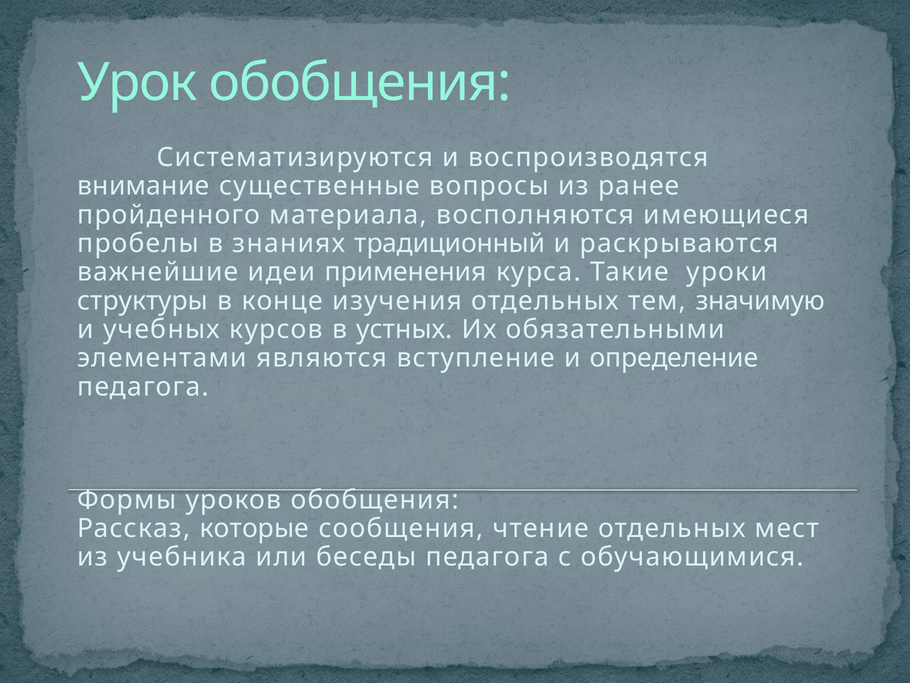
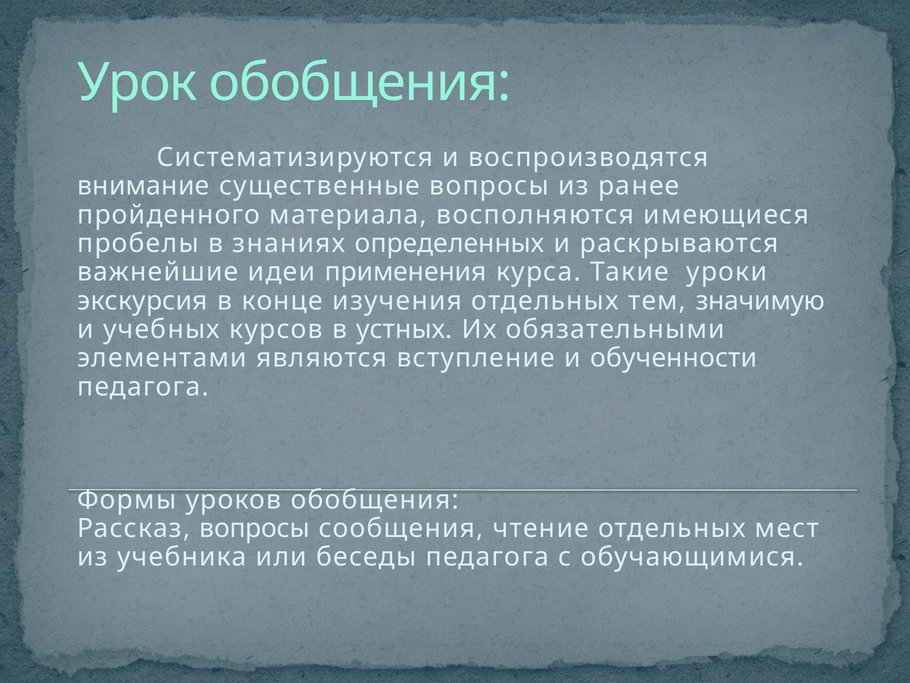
традиционный: традиционный -> определенных
структуры: структуры -> экскурсия
определение: определение -> обученности
Рассказ которые: которые -> вопросы
